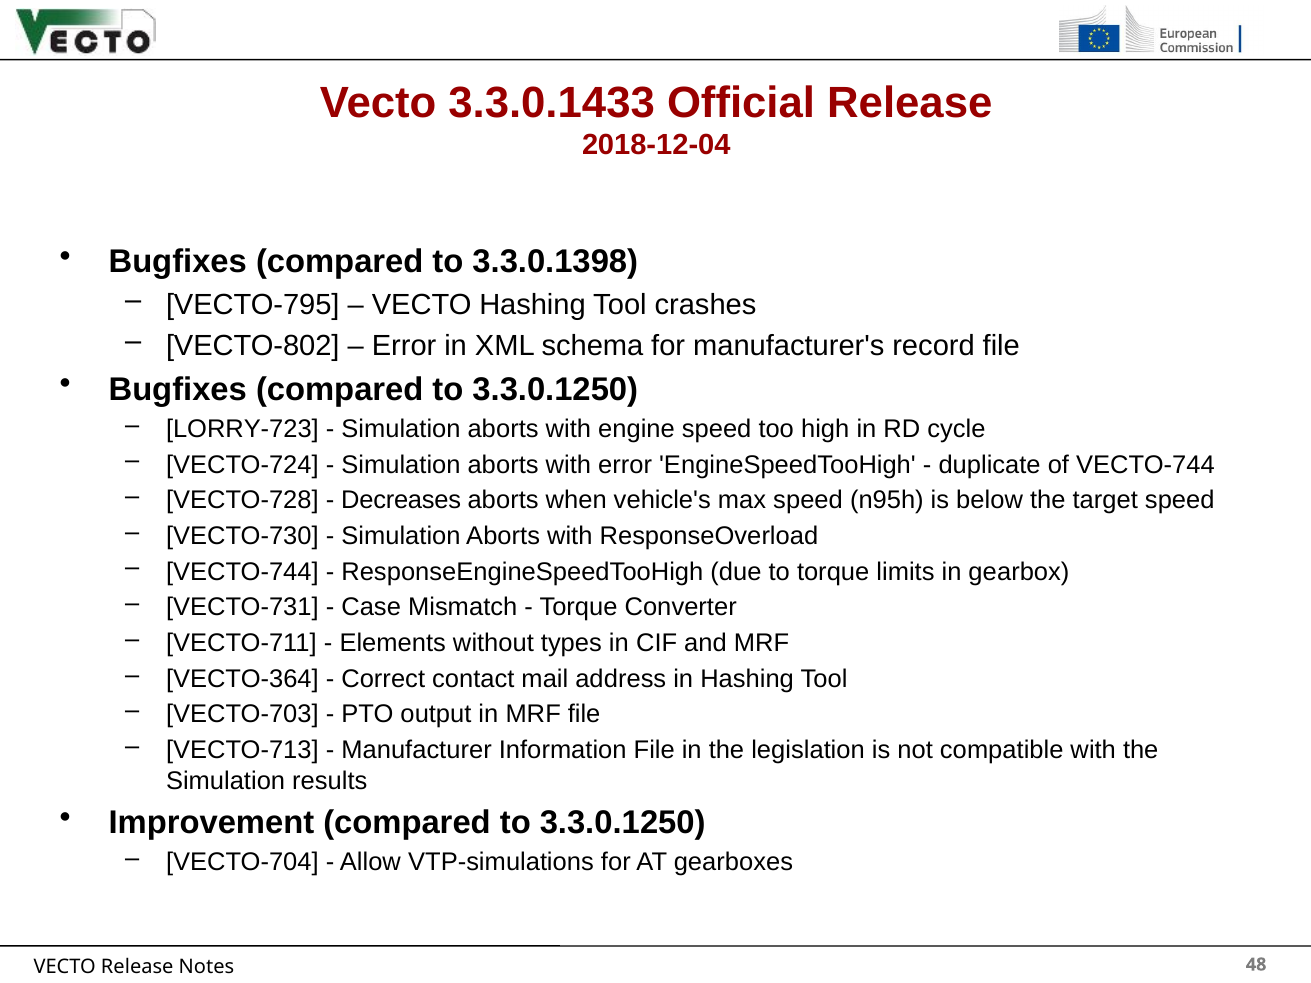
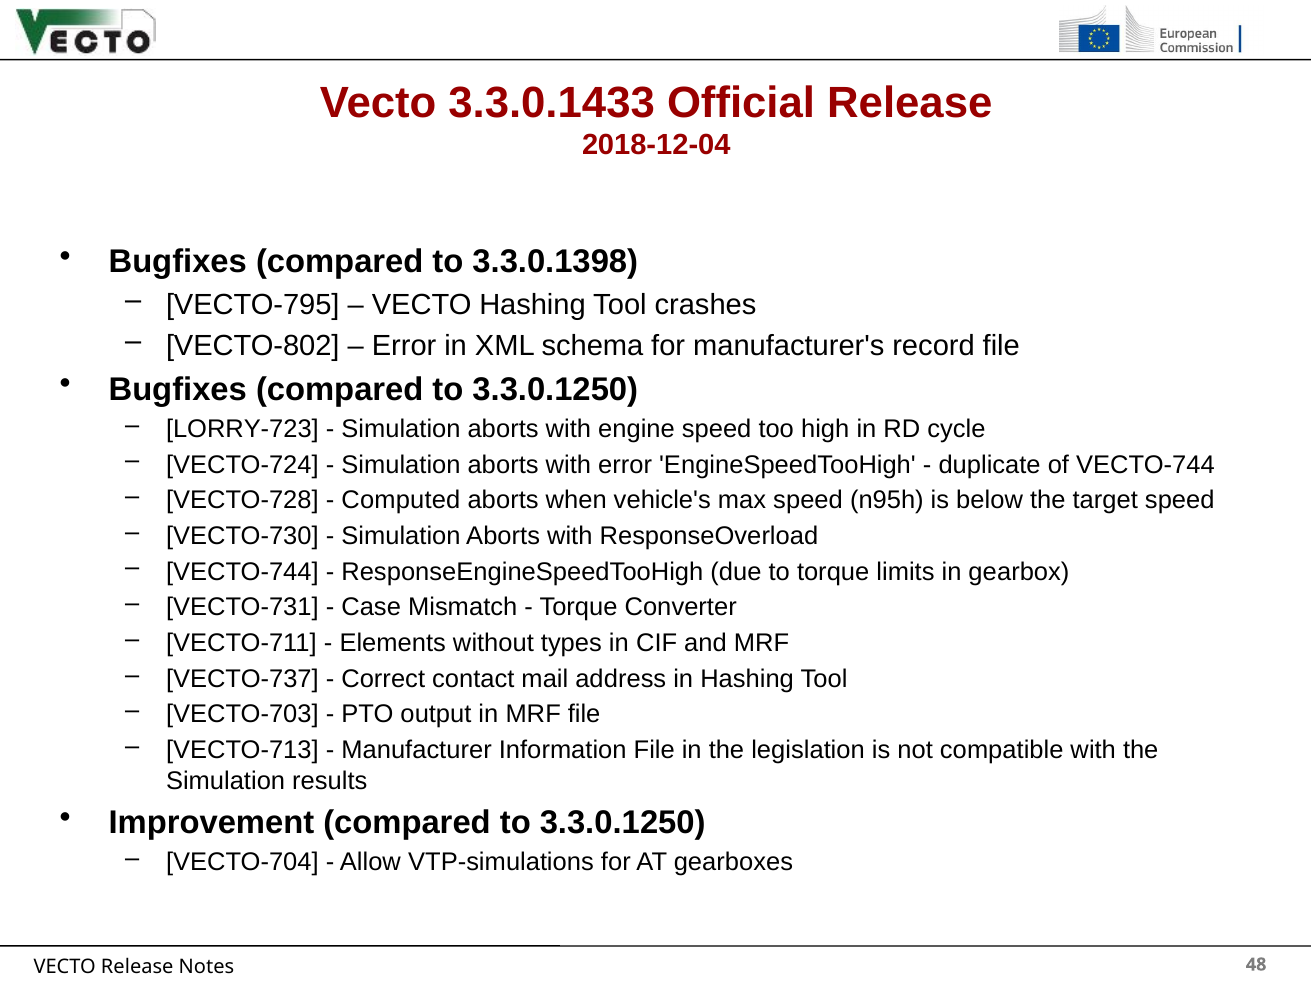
Decreases: Decreases -> Computed
VECTO-364: VECTO-364 -> VECTO-737
